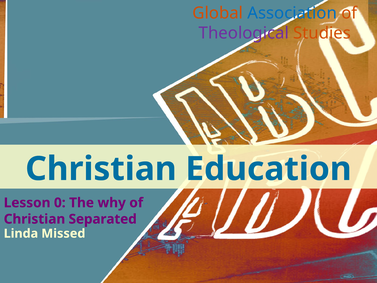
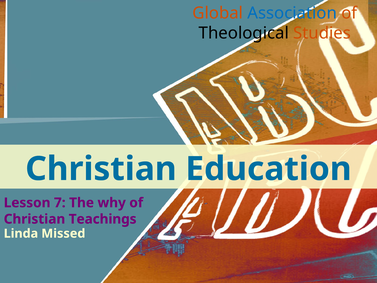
Theological colour: purple -> black
0: 0 -> 7
Separated: Separated -> Teachings
